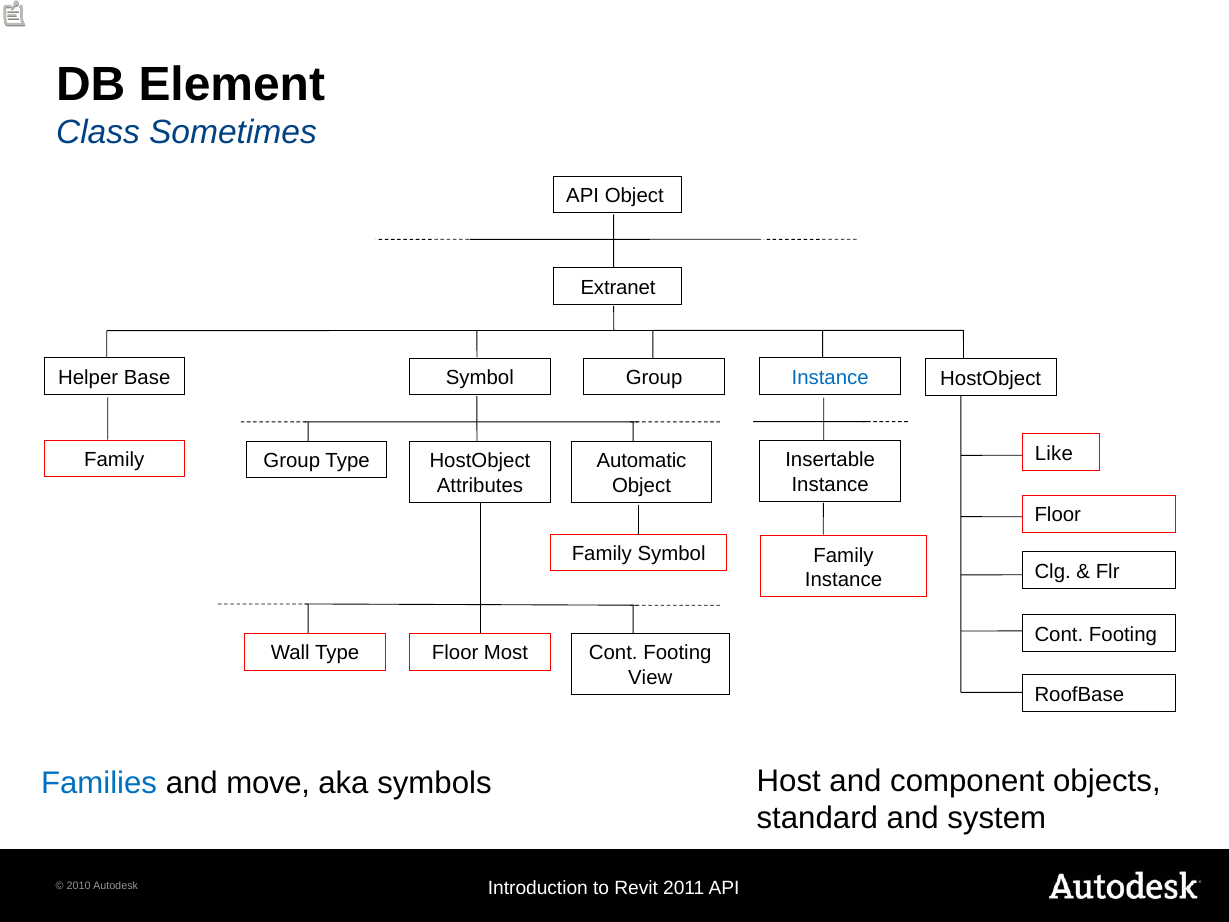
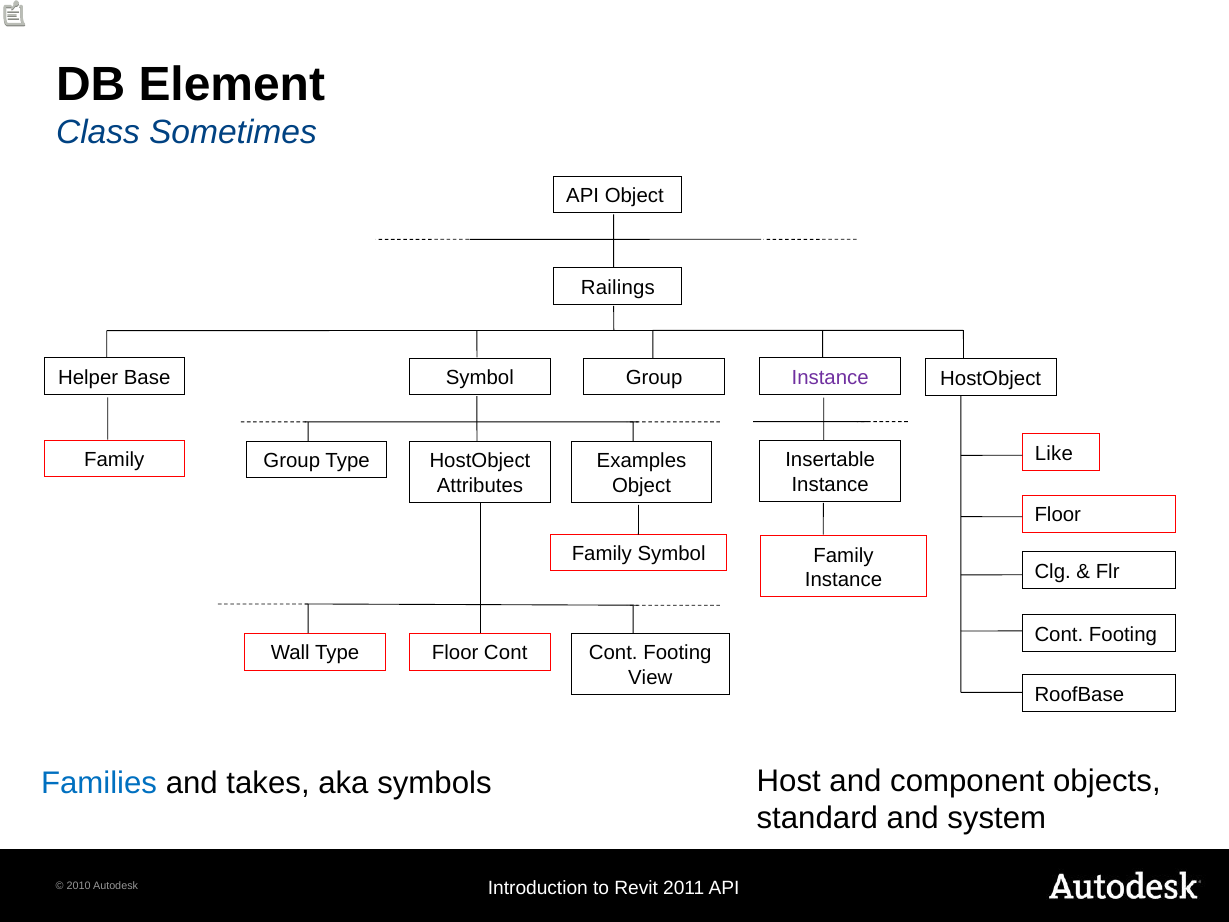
Extranet: Extranet -> Railings
Instance at (830, 377) colour: blue -> purple
Automatic: Automatic -> Examples
Floor Most: Most -> Cont
move: move -> takes
